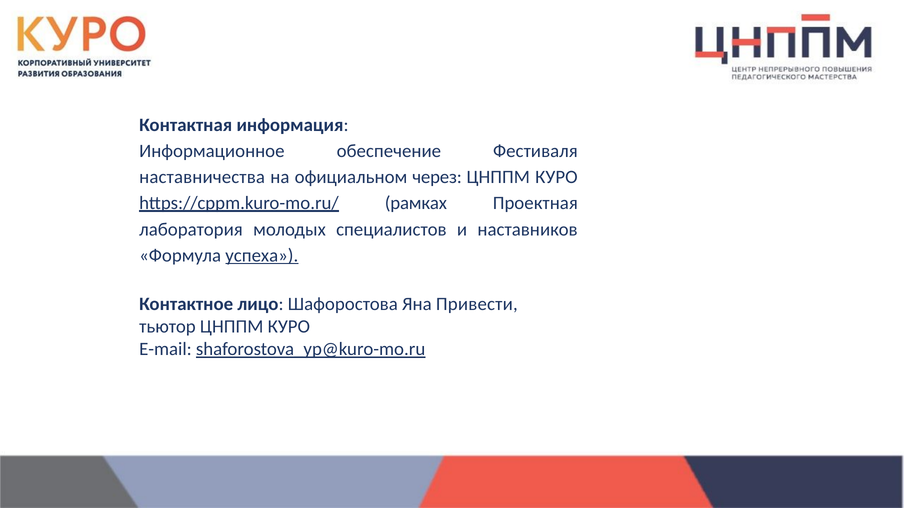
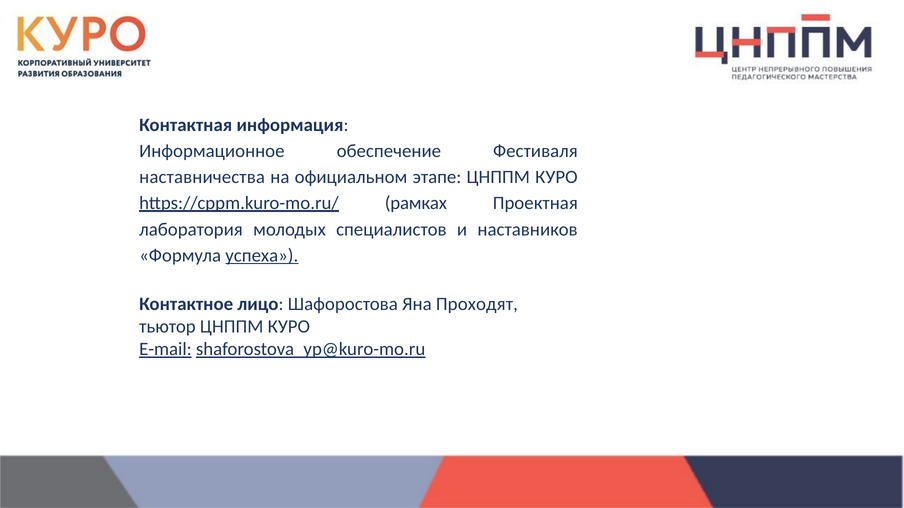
через: через -> этапе
Привести: Привести -> Проходят
E-mail underline: none -> present
